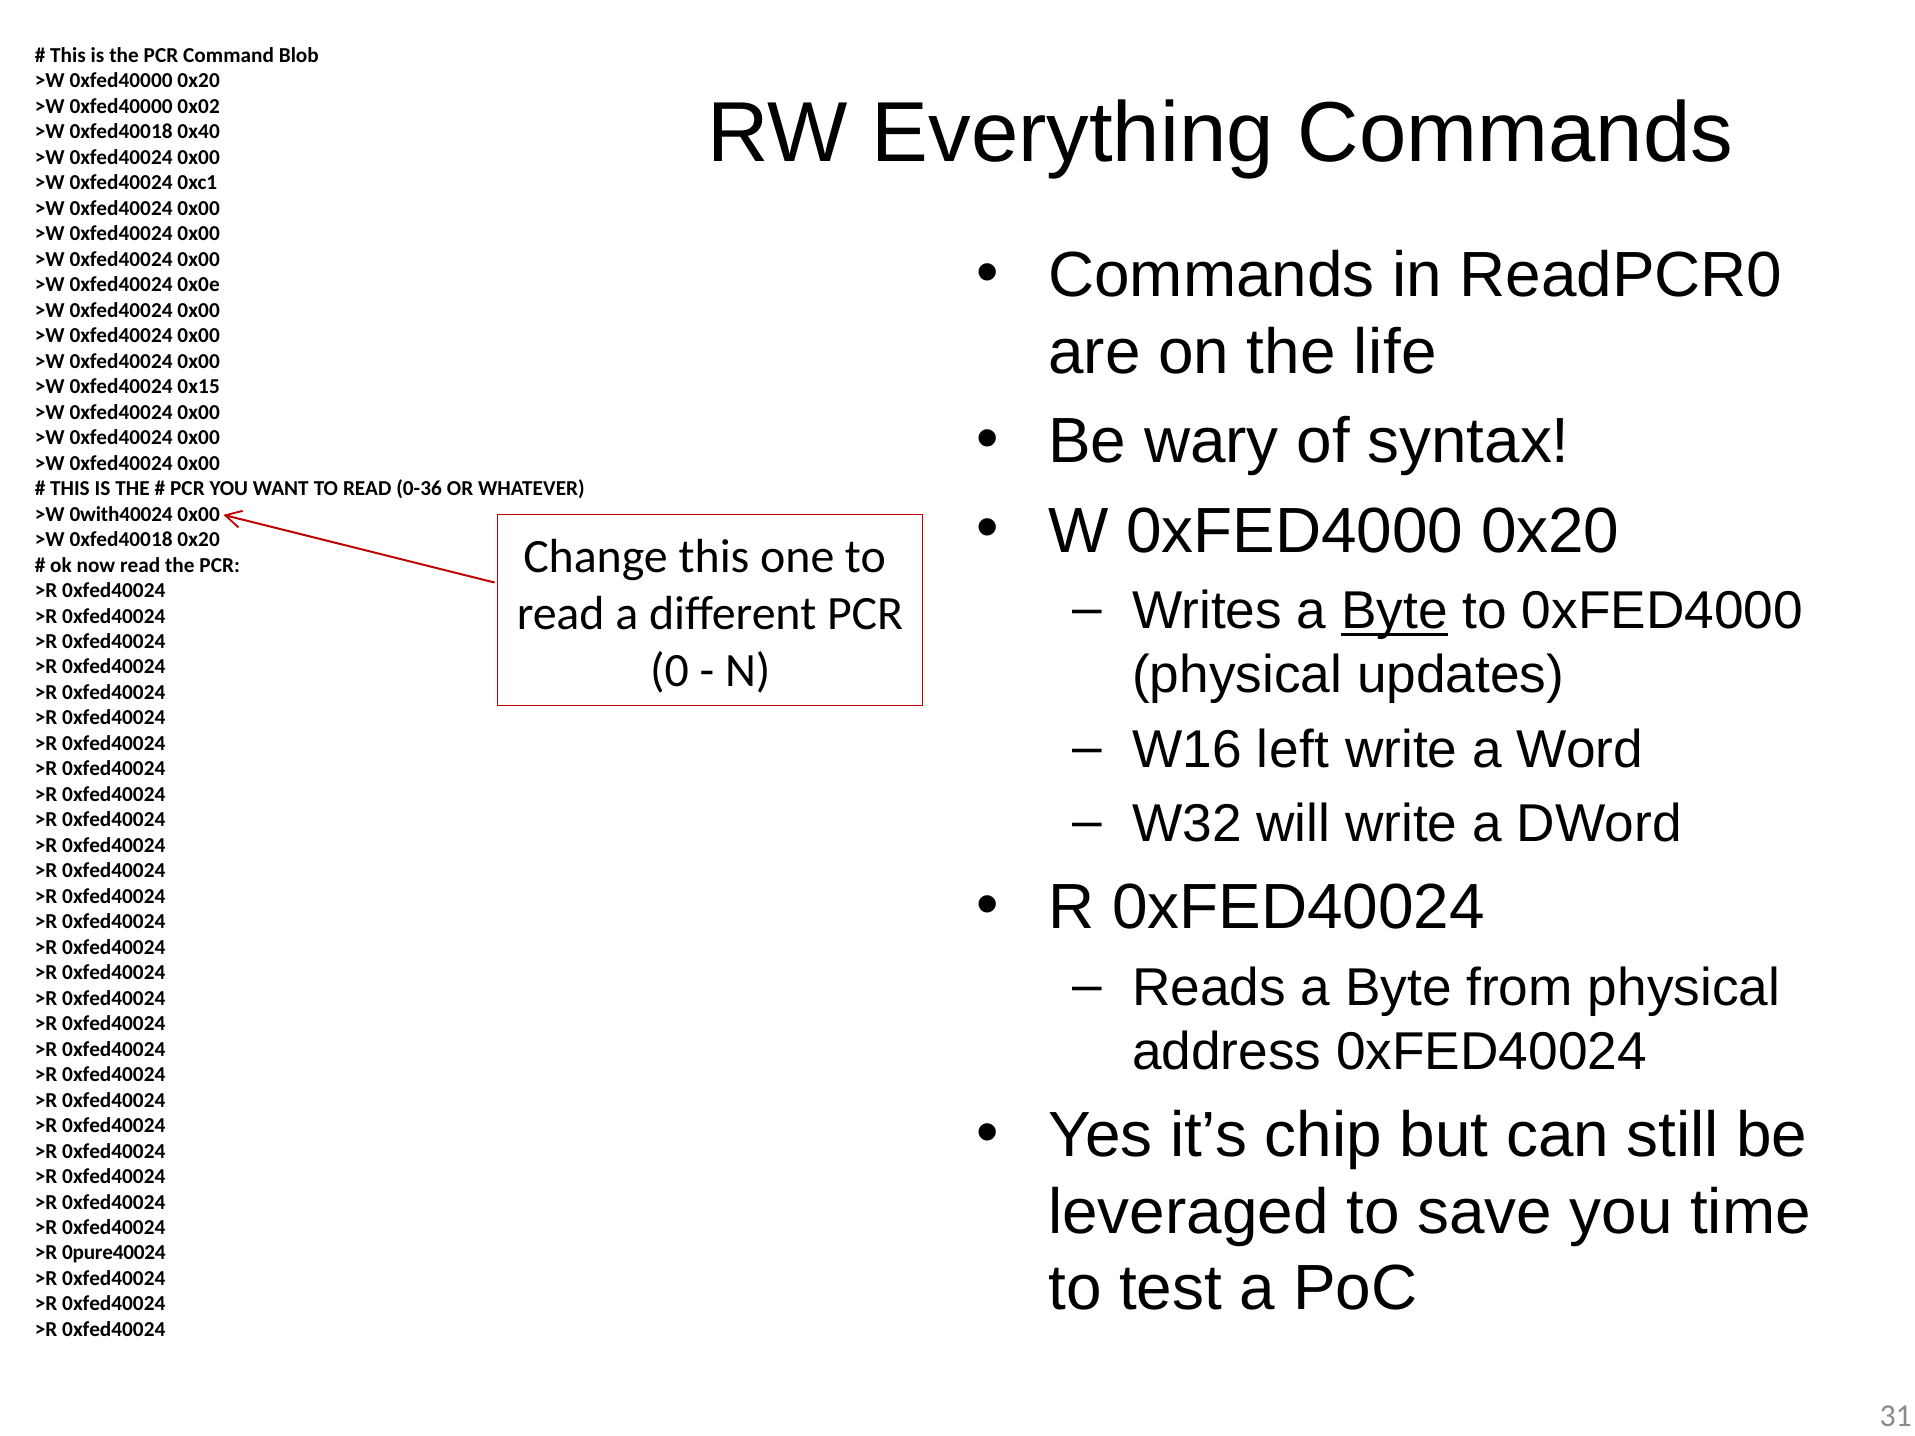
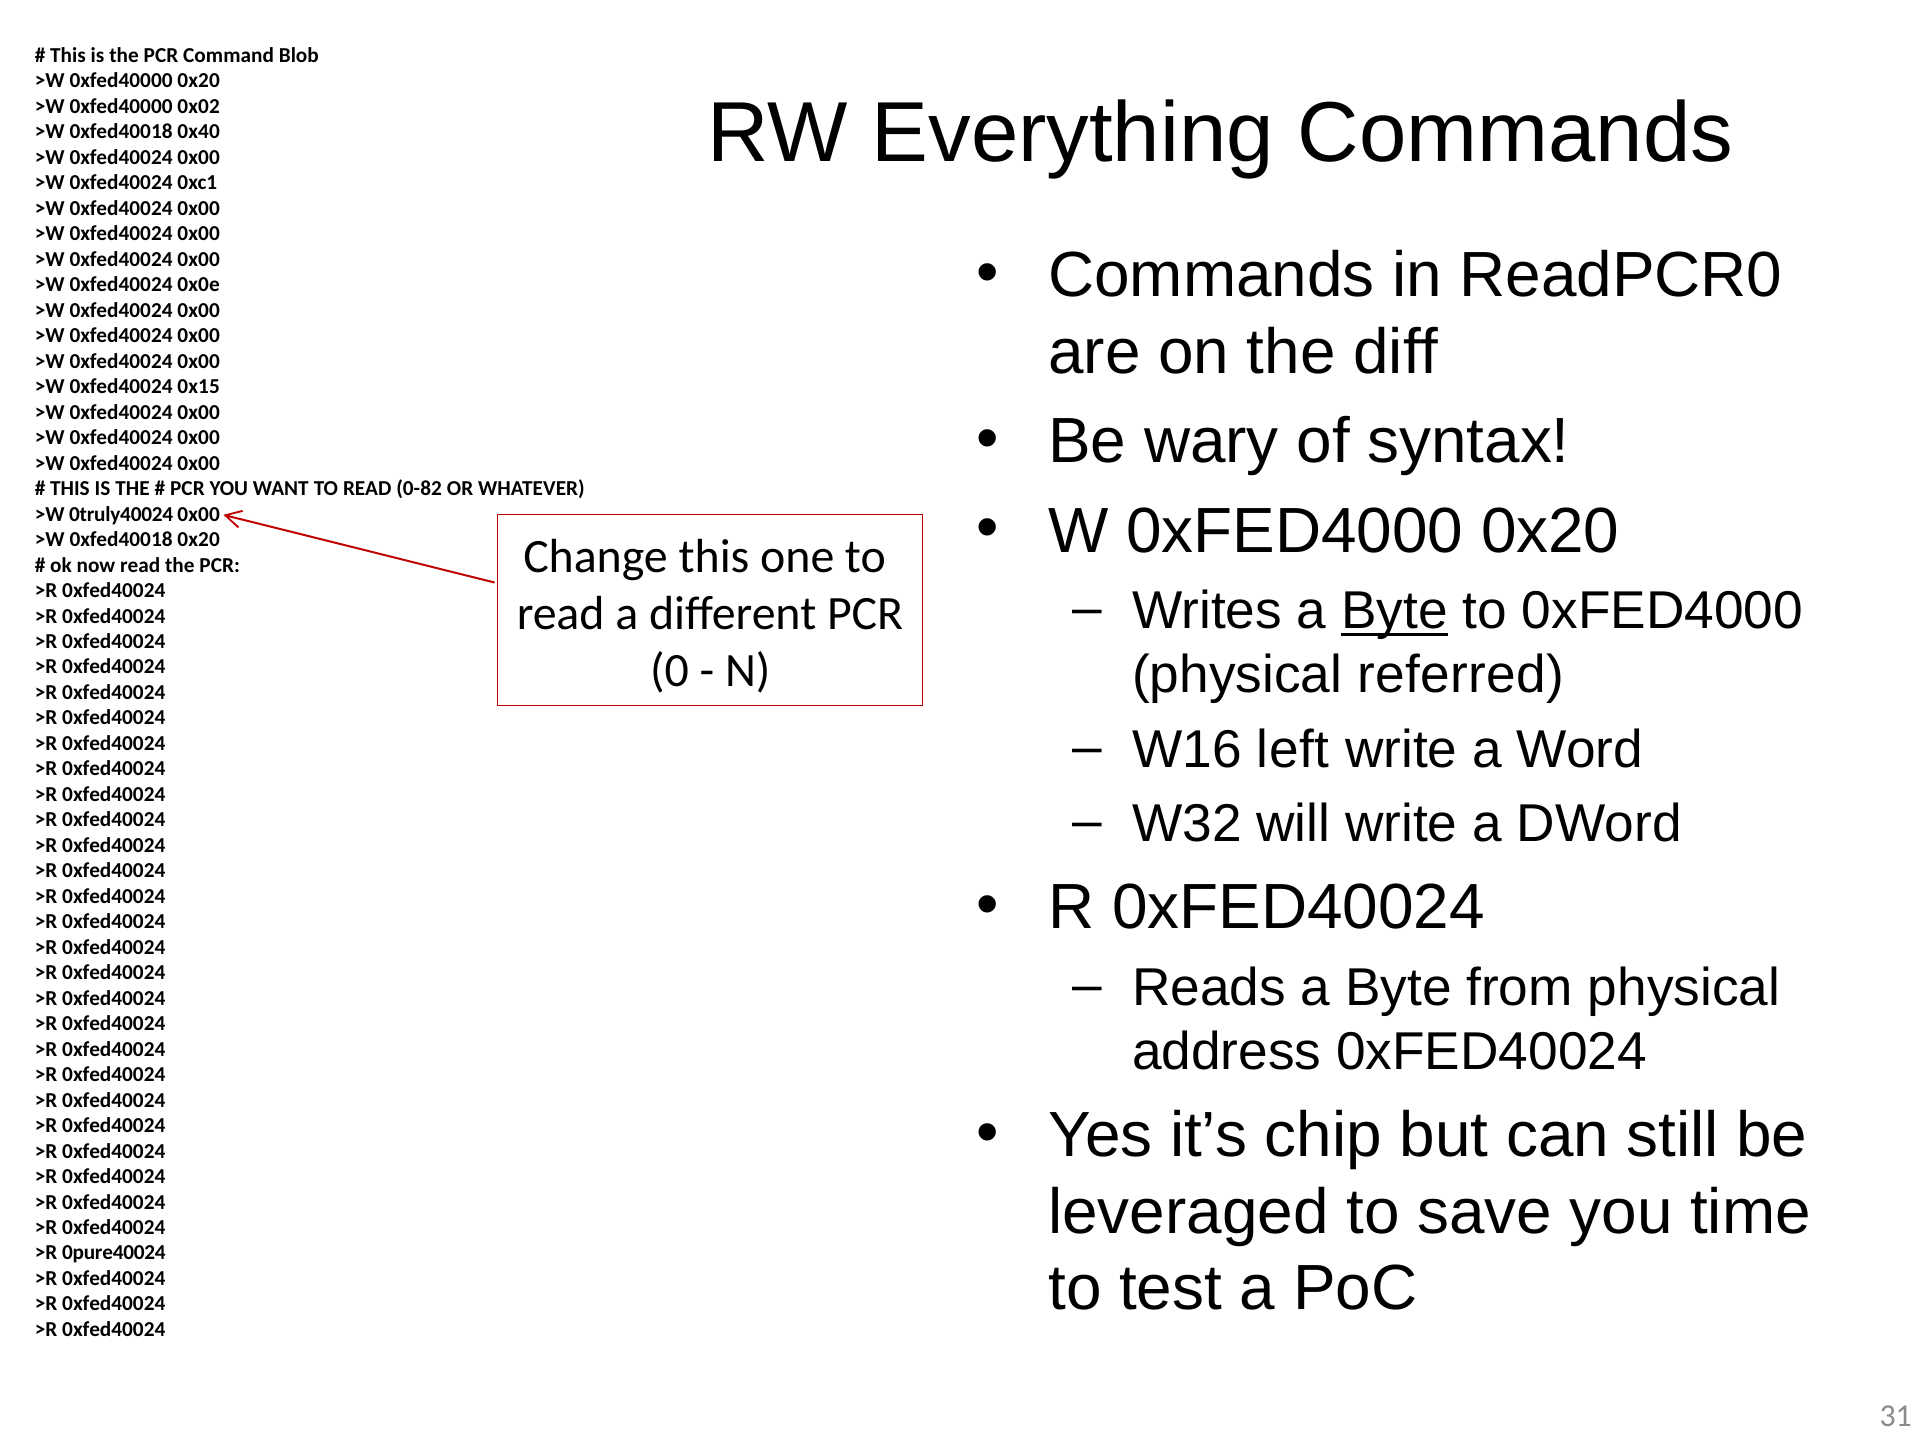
life: life -> diff
0-36: 0-36 -> 0-82
0with40024: 0with40024 -> 0truly40024
updates: updates -> referred
